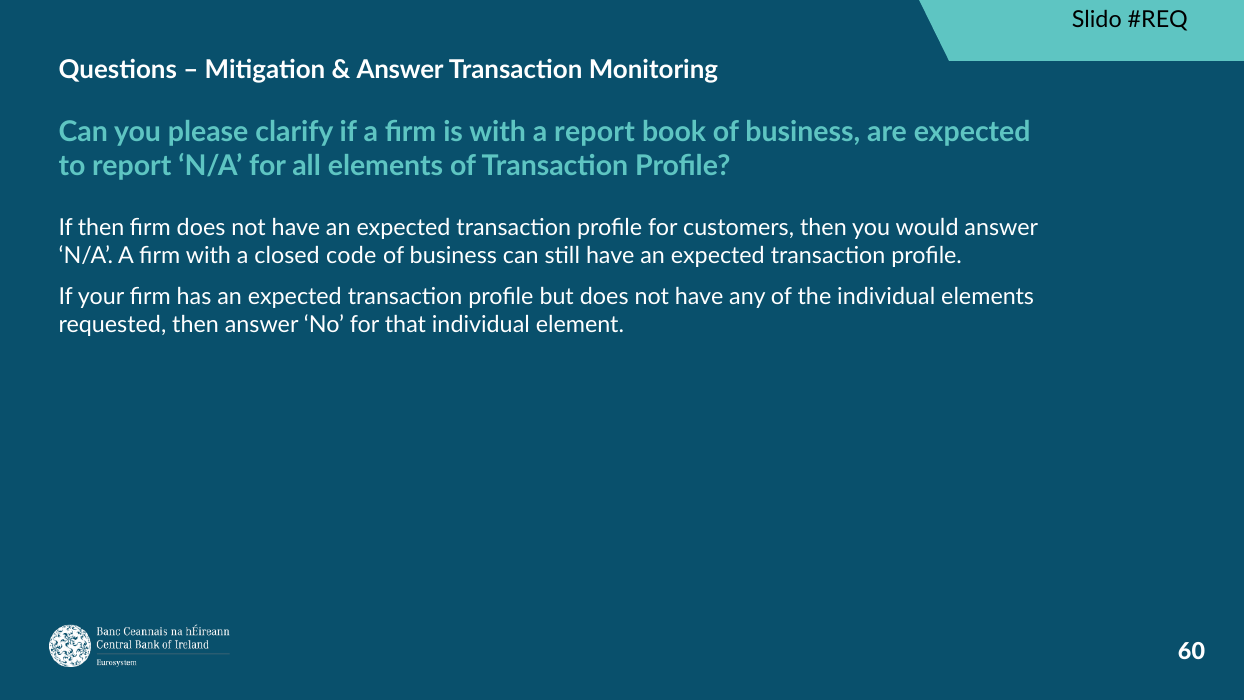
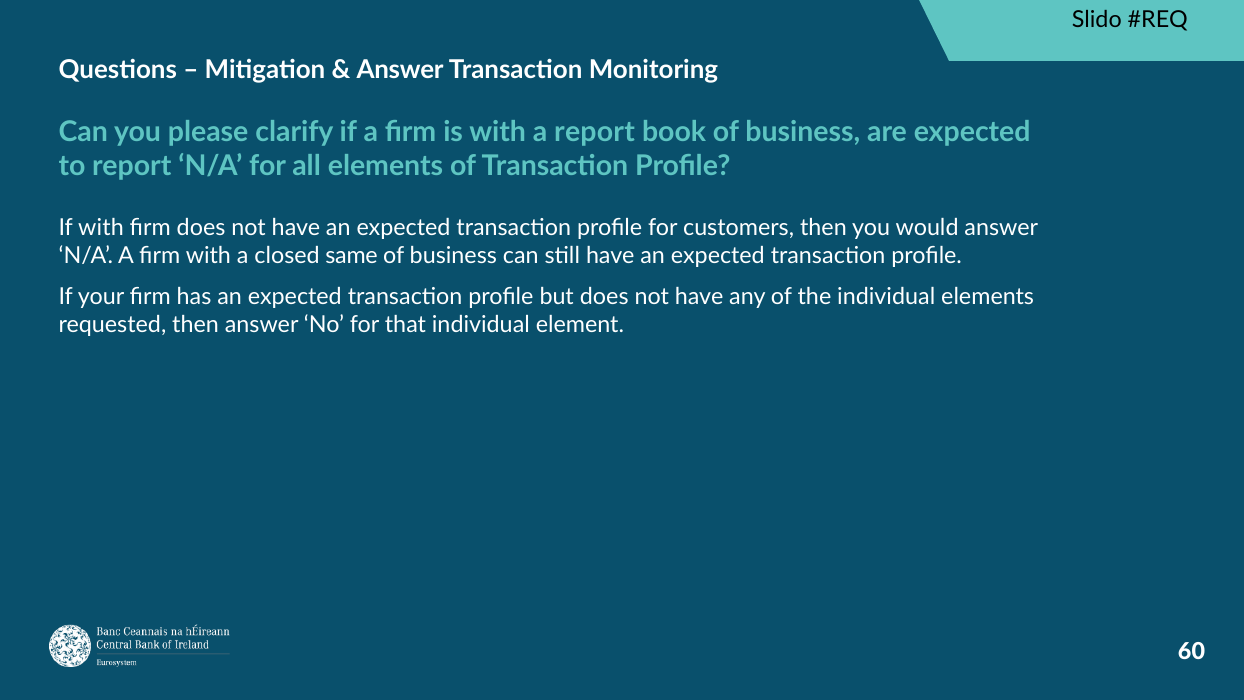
If then: then -> with
code: code -> same
